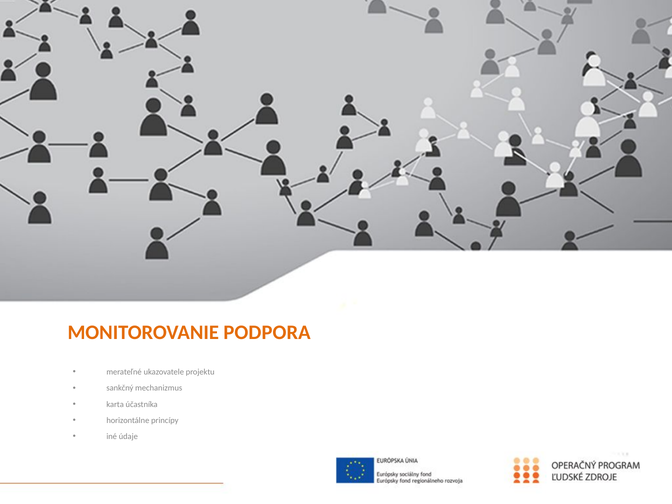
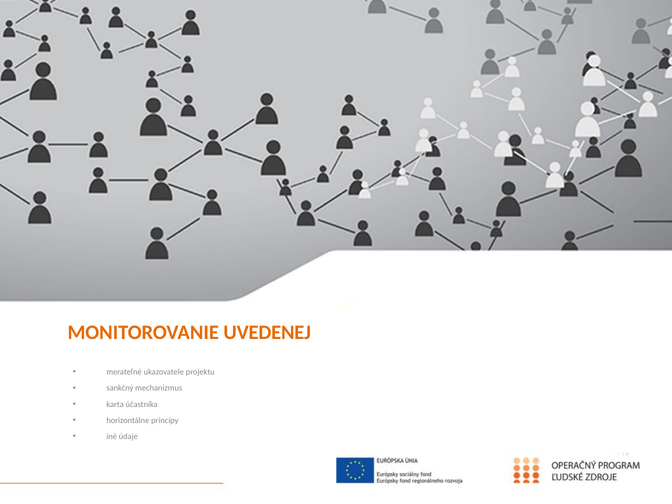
PODPORA: PODPORA -> UVEDENEJ
